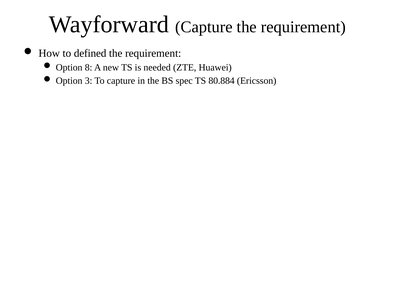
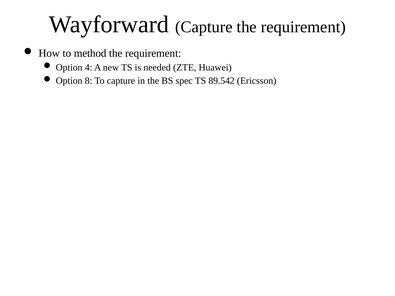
defined: defined -> method
8: 8 -> 4
3: 3 -> 8
80.884: 80.884 -> 89.542
